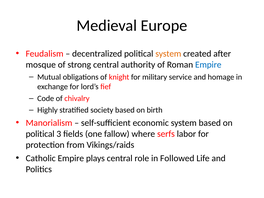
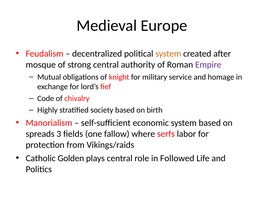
Empire at (208, 65) colour: blue -> purple
political at (40, 134): political -> spreads
Catholic Empire: Empire -> Golden
